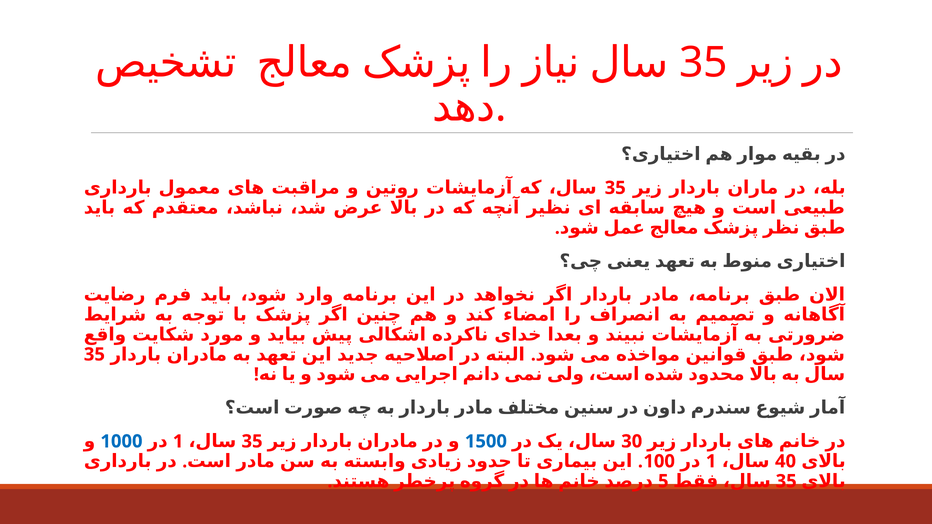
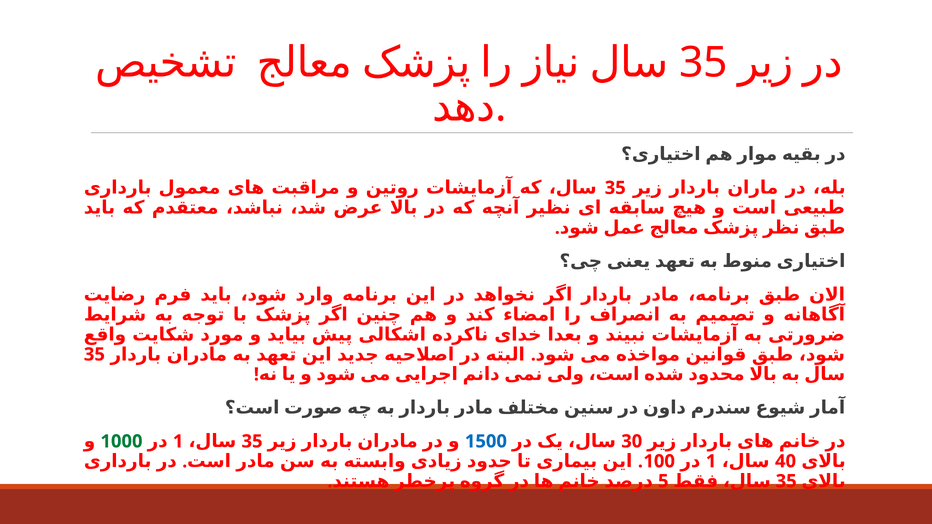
1000 colour: blue -> green
